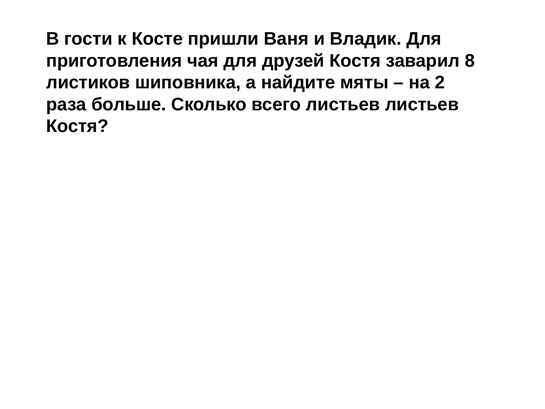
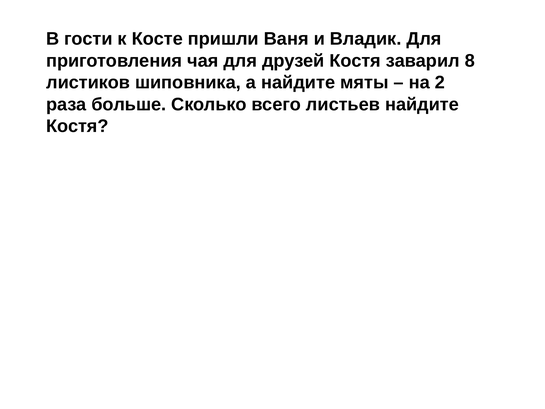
листьев листьев: листьев -> найдите
